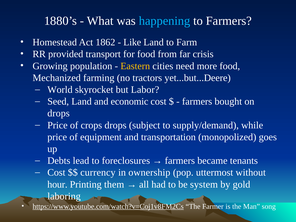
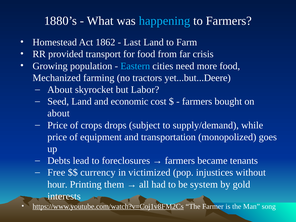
Like: Like -> Last
Eastern colour: yellow -> light blue
World at (60, 90): World -> About
drops at (59, 113): drops -> about
Cost at (56, 173): Cost -> Free
ownership: ownership -> victimized
uttermost: uttermost -> injustices
laboring: laboring -> interests
